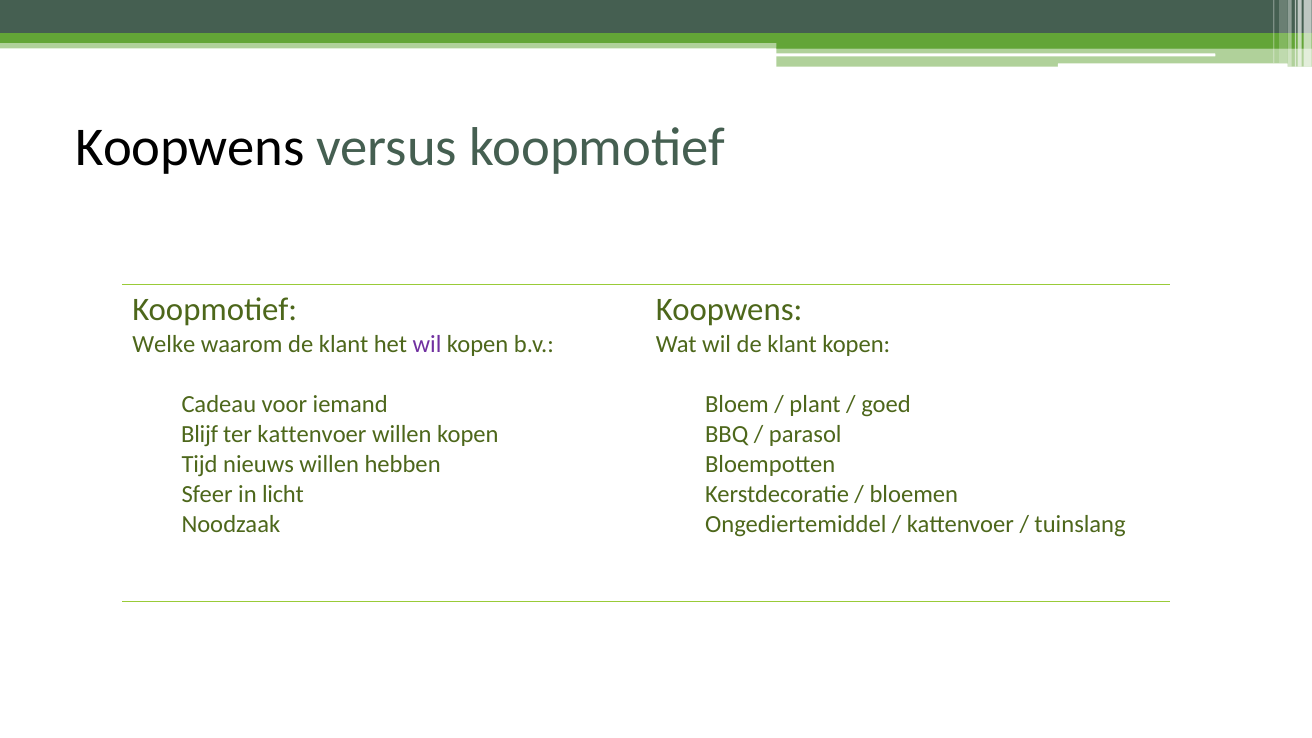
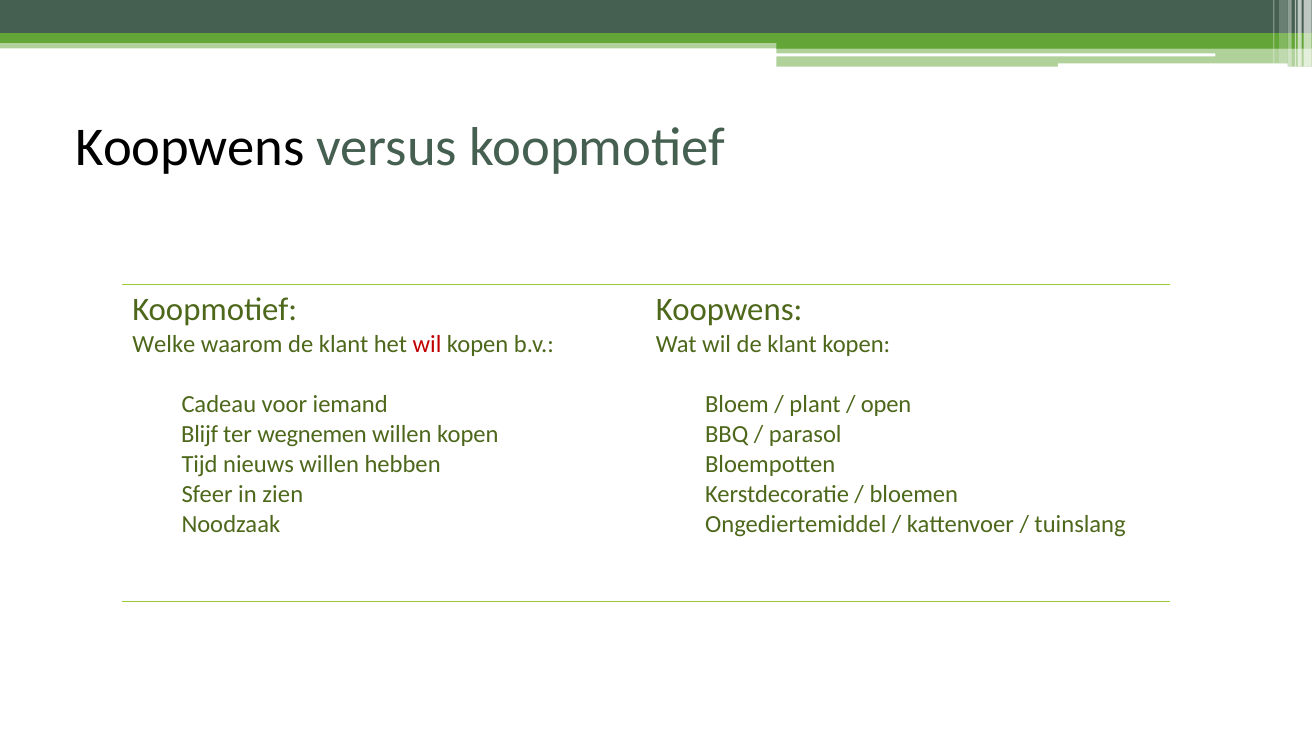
wil at (427, 344) colour: purple -> red
goed: goed -> open
ter kattenvoer: kattenvoer -> wegnemen
licht: licht -> zien
